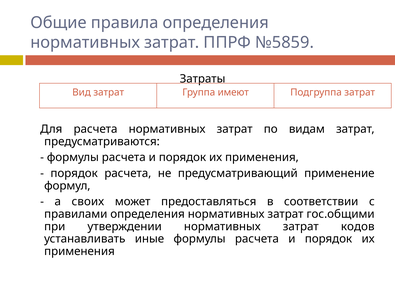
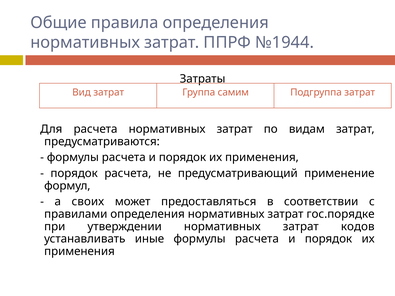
№5859: №5859 -> №1944
имеют: имеют -> самим
гос.общими: гос.общими -> гос.порядке
